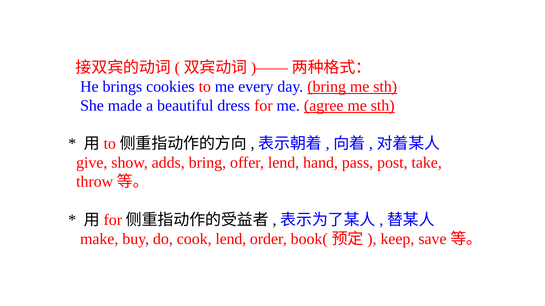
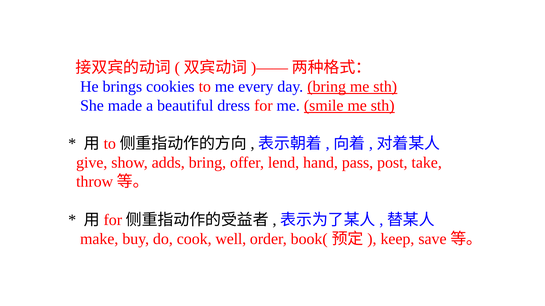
agree: agree -> smile
cook lend: lend -> well
